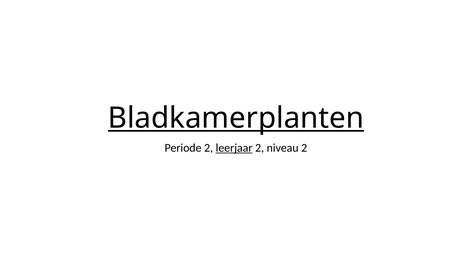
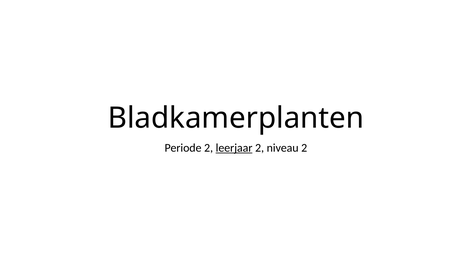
Bladkamerplanten underline: present -> none
